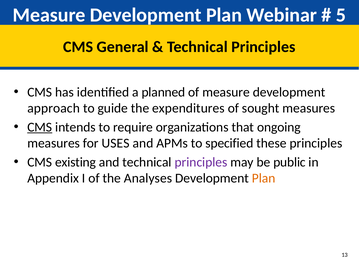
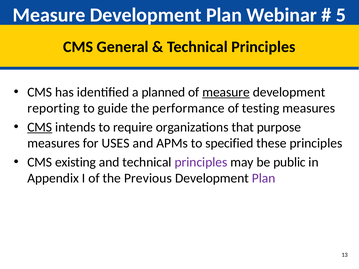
measure at (226, 92) underline: none -> present
approach: approach -> reporting
expenditures: expenditures -> performance
sought: sought -> testing
ongoing: ongoing -> purpose
Analyses: Analyses -> Previous
Plan at (264, 178) colour: orange -> purple
